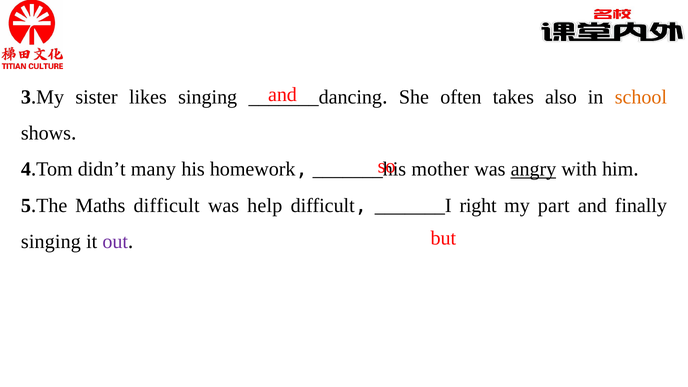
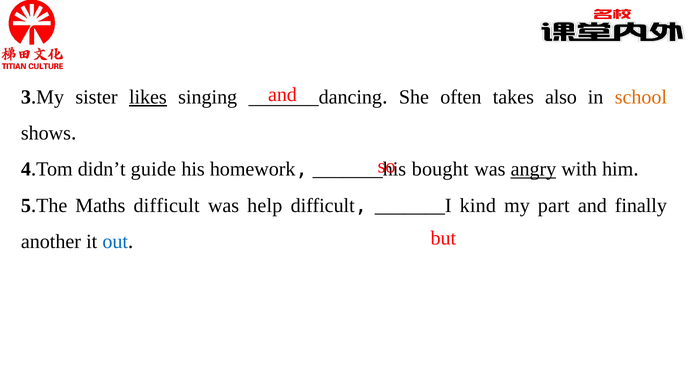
likes underline: none -> present
many: many -> guide
mother: mother -> bought
right: right -> kind
singing at (51, 242): singing -> another
out colour: purple -> blue
